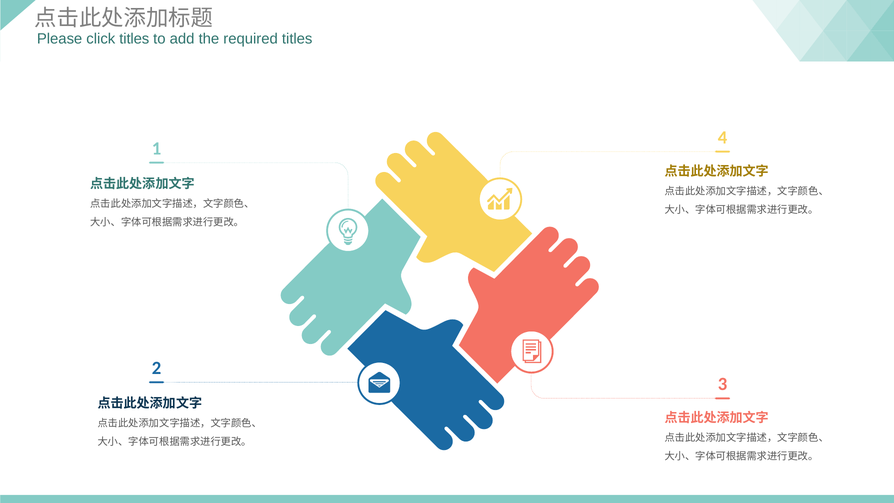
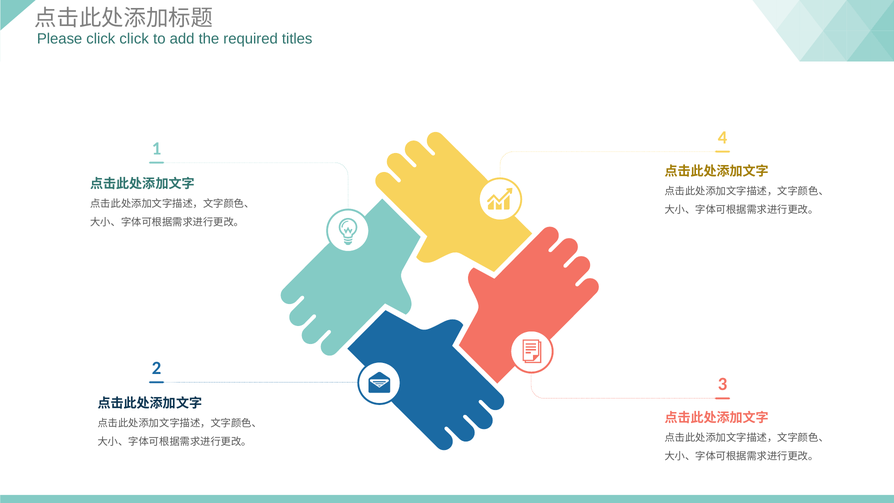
click titles: titles -> click
